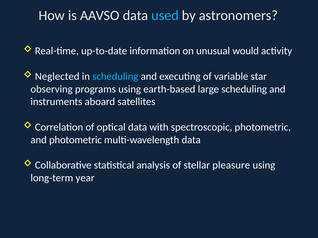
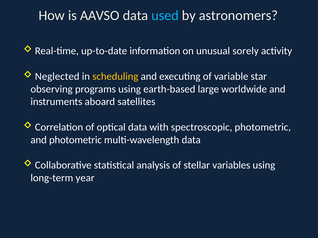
would: would -> sorely
scheduling at (115, 77) colour: light blue -> yellow
large scheduling: scheduling -> worldwide
pleasure: pleasure -> variables
